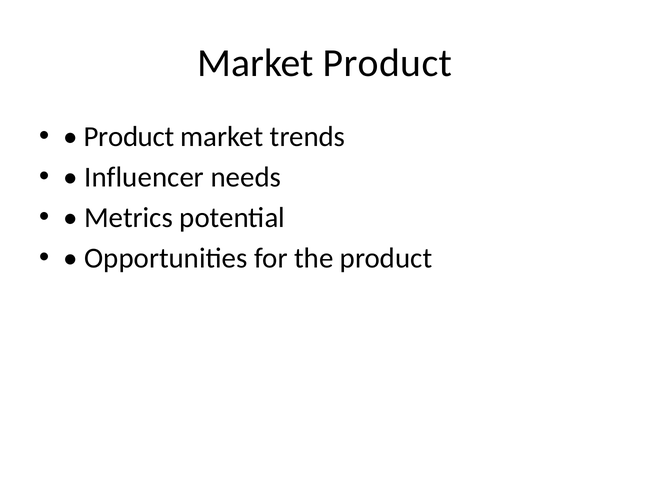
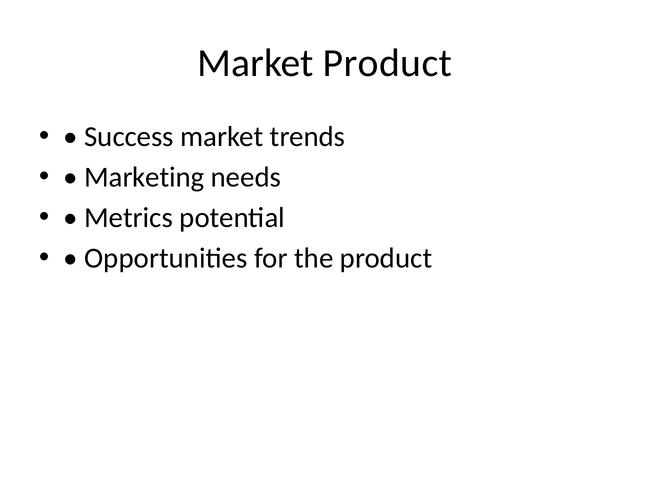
Product at (129, 136): Product -> Success
Influencer: Influencer -> Marketing
